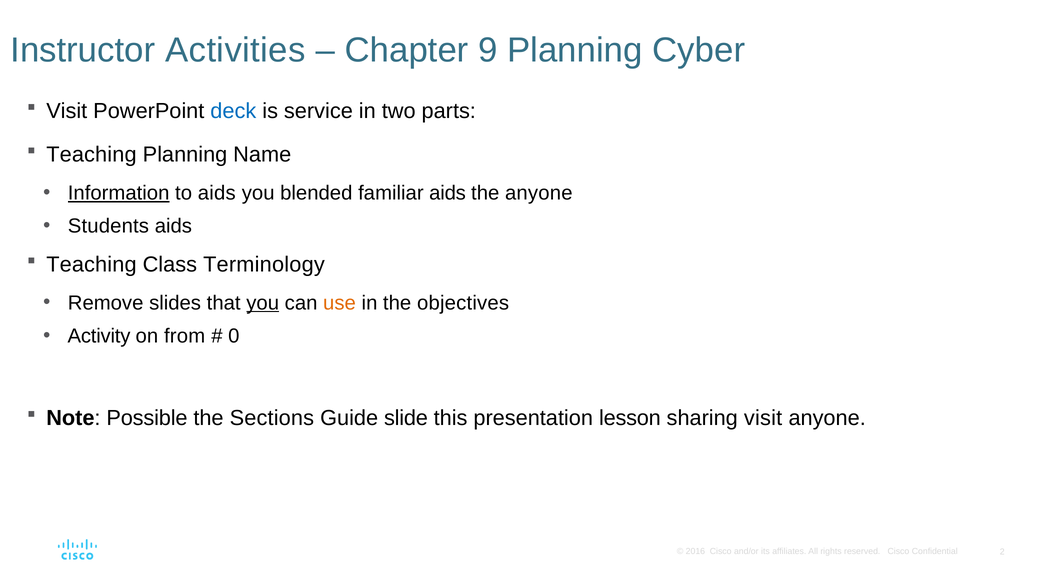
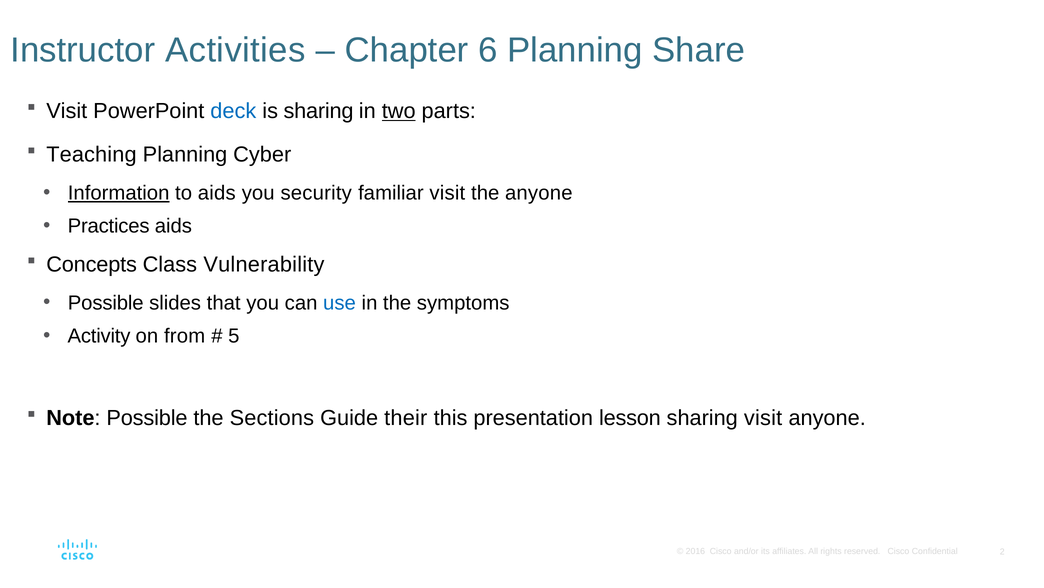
9: 9 -> 6
Cyber: Cyber -> Share
is service: service -> sharing
two underline: none -> present
Name: Name -> Cyber
blended: blended -> security
familiar aids: aids -> visit
Students: Students -> Practices
Teaching at (91, 264): Teaching -> Concepts
Terminology: Terminology -> Vulnerability
Remove at (106, 302): Remove -> Possible
you at (263, 302) underline: present -> none
use colour: orange -> blue
objectives: objectives -> symptoms
0: 0 -> 5
slide: slide -> their
